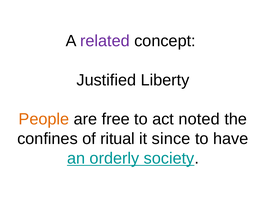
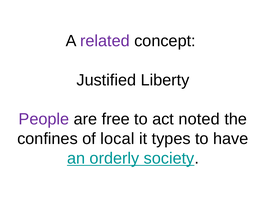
People colour: orange -> purple
ritual: ritual -> local
since: since -> types
